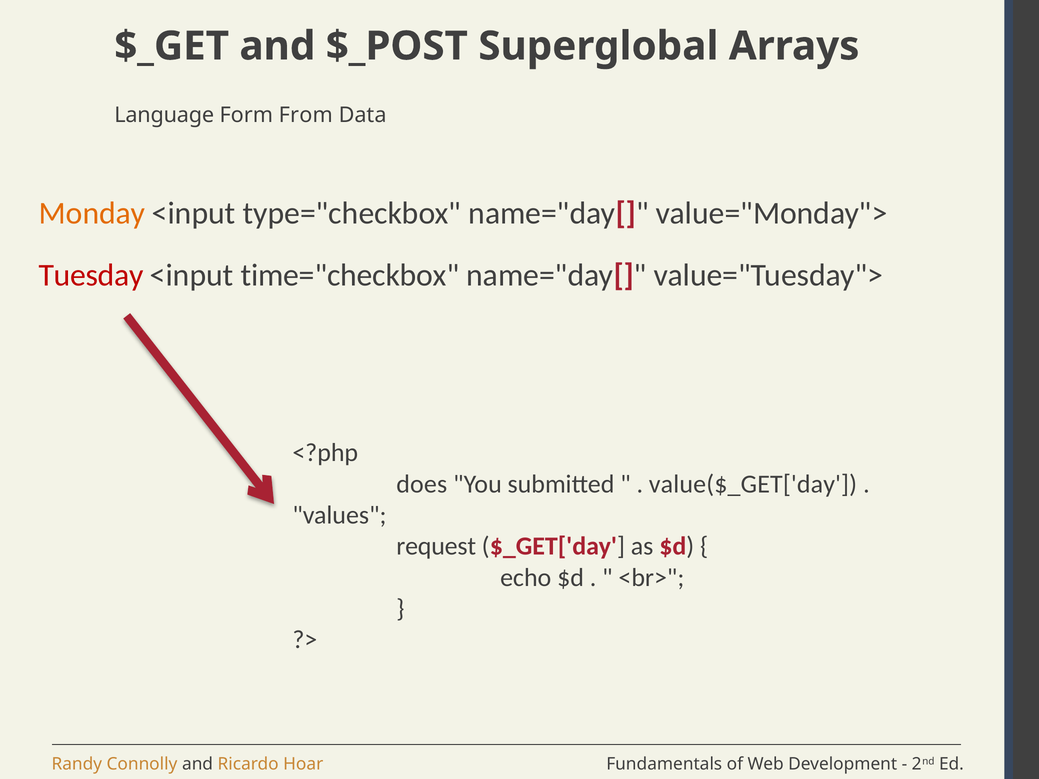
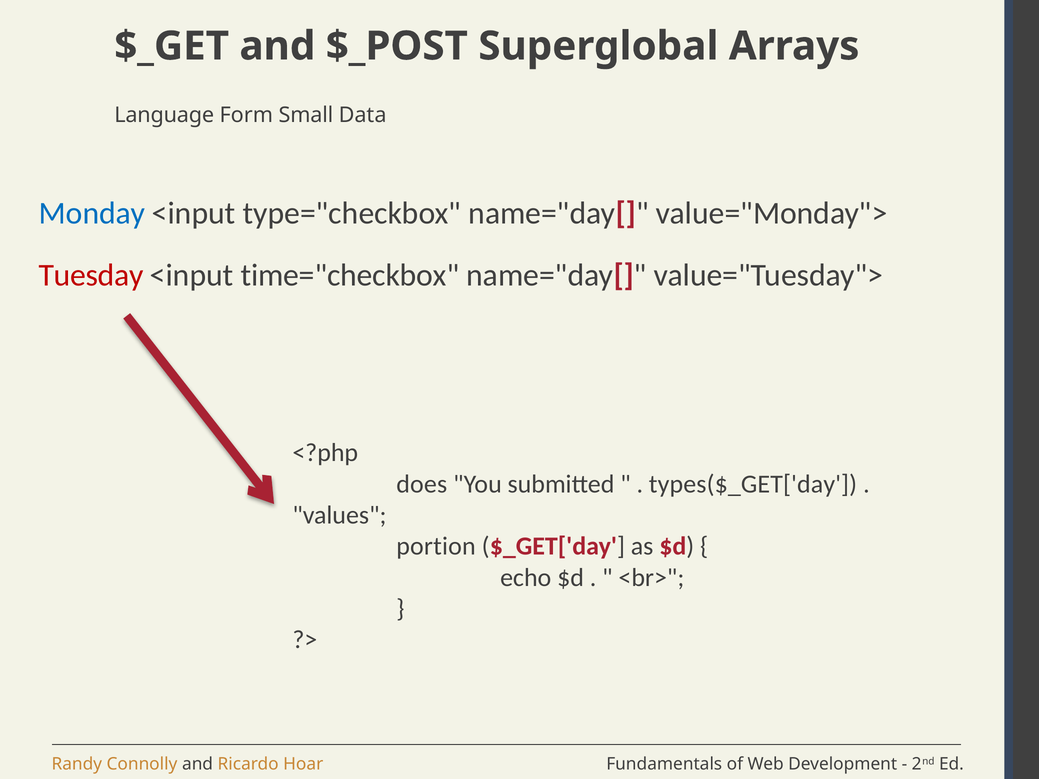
From: From -> Small
Monday colour: orange -> blue
value($_GET['day: value($_GET['day -> types($_GET['day
request: request -> portion
